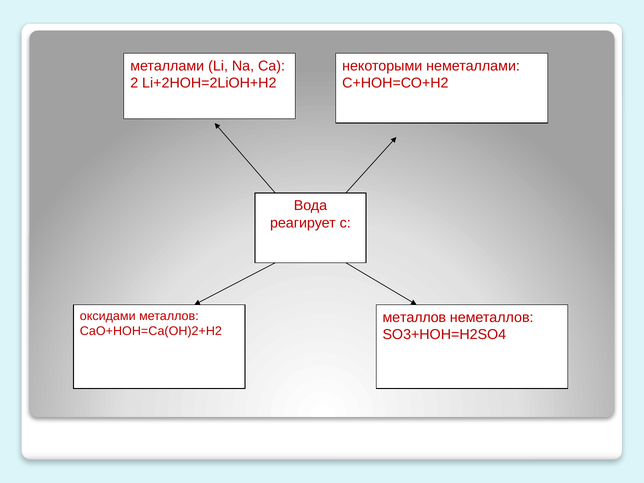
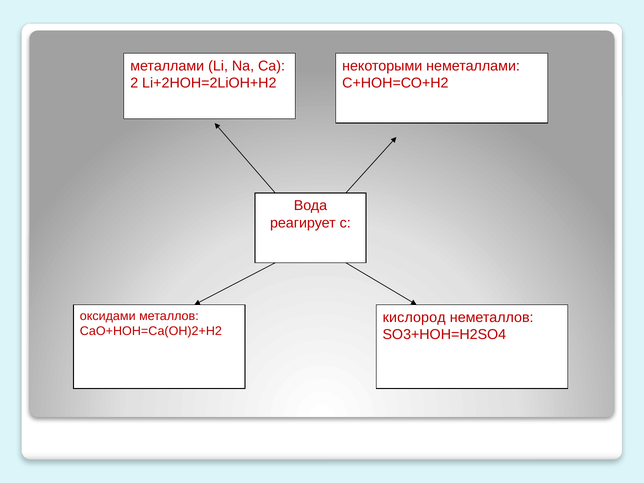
металлов at (414, 317): металлов -> кислород
